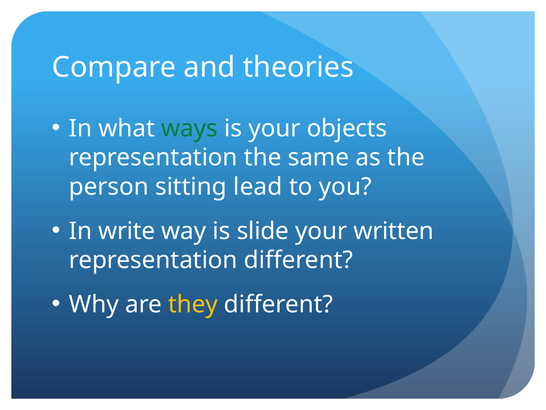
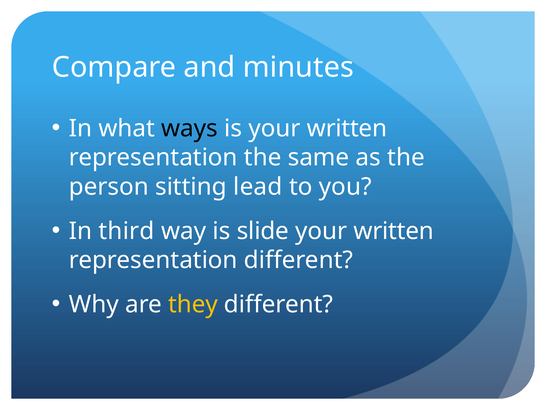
theories: theories -> minutes
ways colour: green -> black
is your objects: objects -> written
write: write -> third
